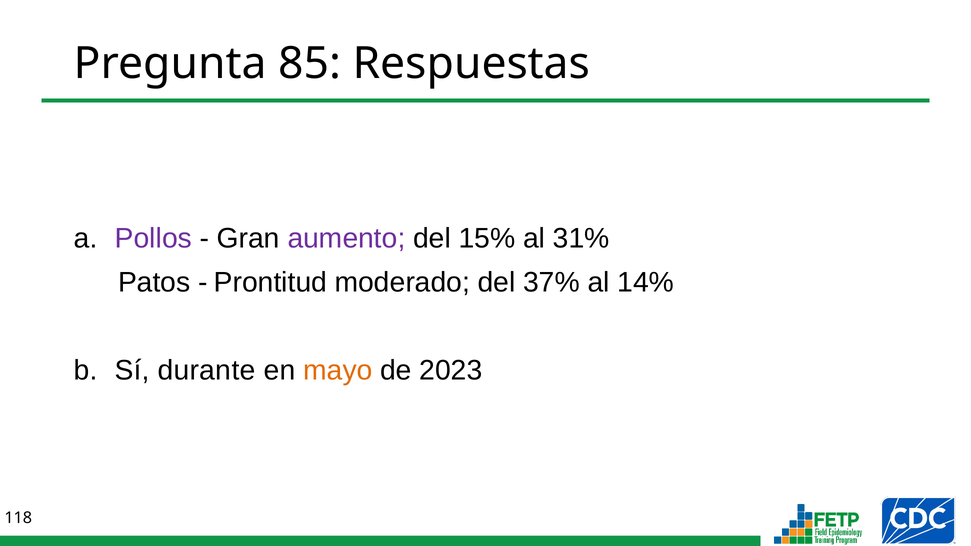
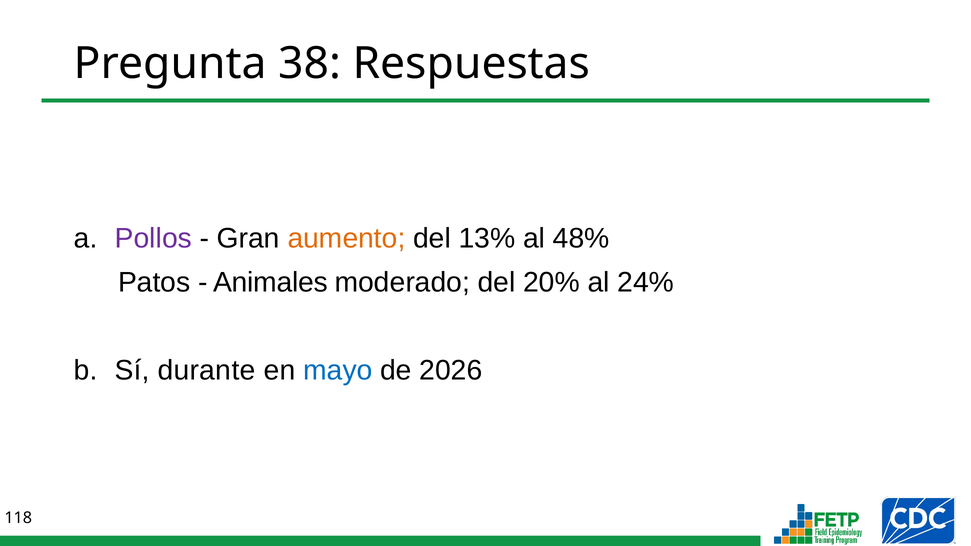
85: 85 -> 38
aumento colour: purple -> orange
15%: 15% -> 13%
31%: 31% -> 48%
Prontitud: Prontitud -> Animales
37%: 37% -> 20%
14%: 14% -> 24%
mayo colour: orange -> blue
2023: 2023 -> 2026
